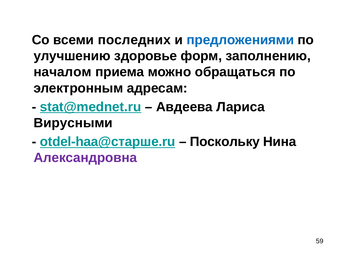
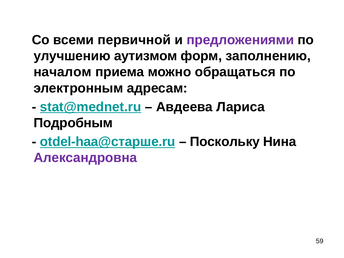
последних: последних -> первичной
предложениями colour: blue -> purple
здоровье: здоровье -> аутизмом
Вирусными: Вирусными -> Подробным
